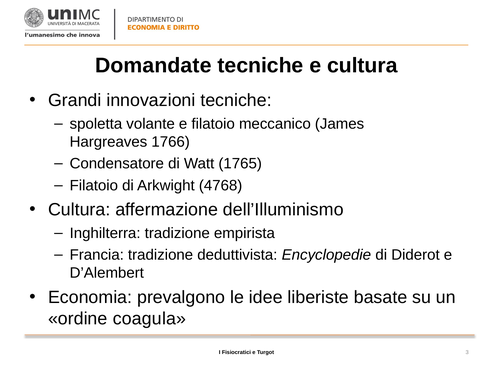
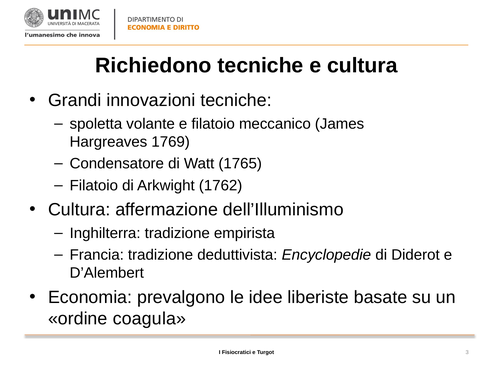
Domandate: Domandate -> Richiedono
1766: 1766 -> 1769
4768: 4768 -> 1762
